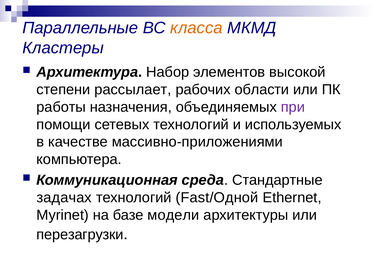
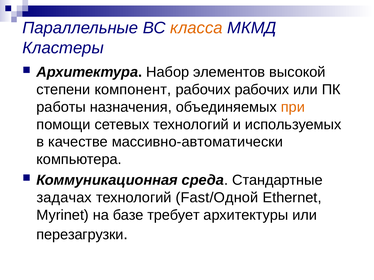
рассылает: рассылает -> компонент
рабочих области: области -> рабочих
при colour: purple -> orange
массивно-приложениями: массивно-приложениями -> массивно-автоматически
модели: модели -> требует
